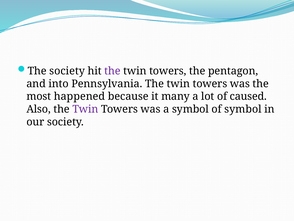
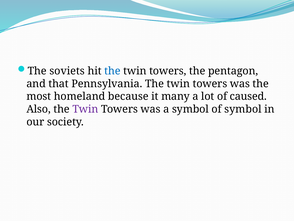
The society: society -> soviets
the at (112, 71) colour: purple -> blue
into: into -> that
happened: happened -> homeland
